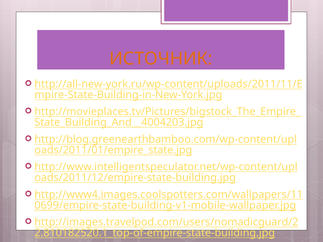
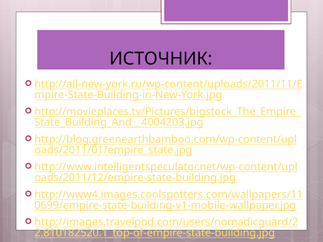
ИСТОЧНИК colour: orange -> black
